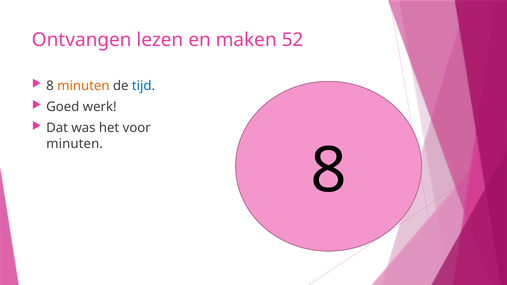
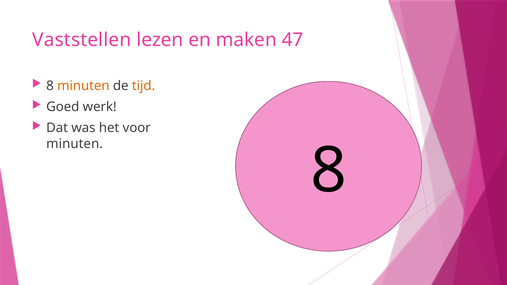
Ontvangen: Ontvangen -> Vaststellen
52: 52 -> 47
tijd colour: blue -> orange
